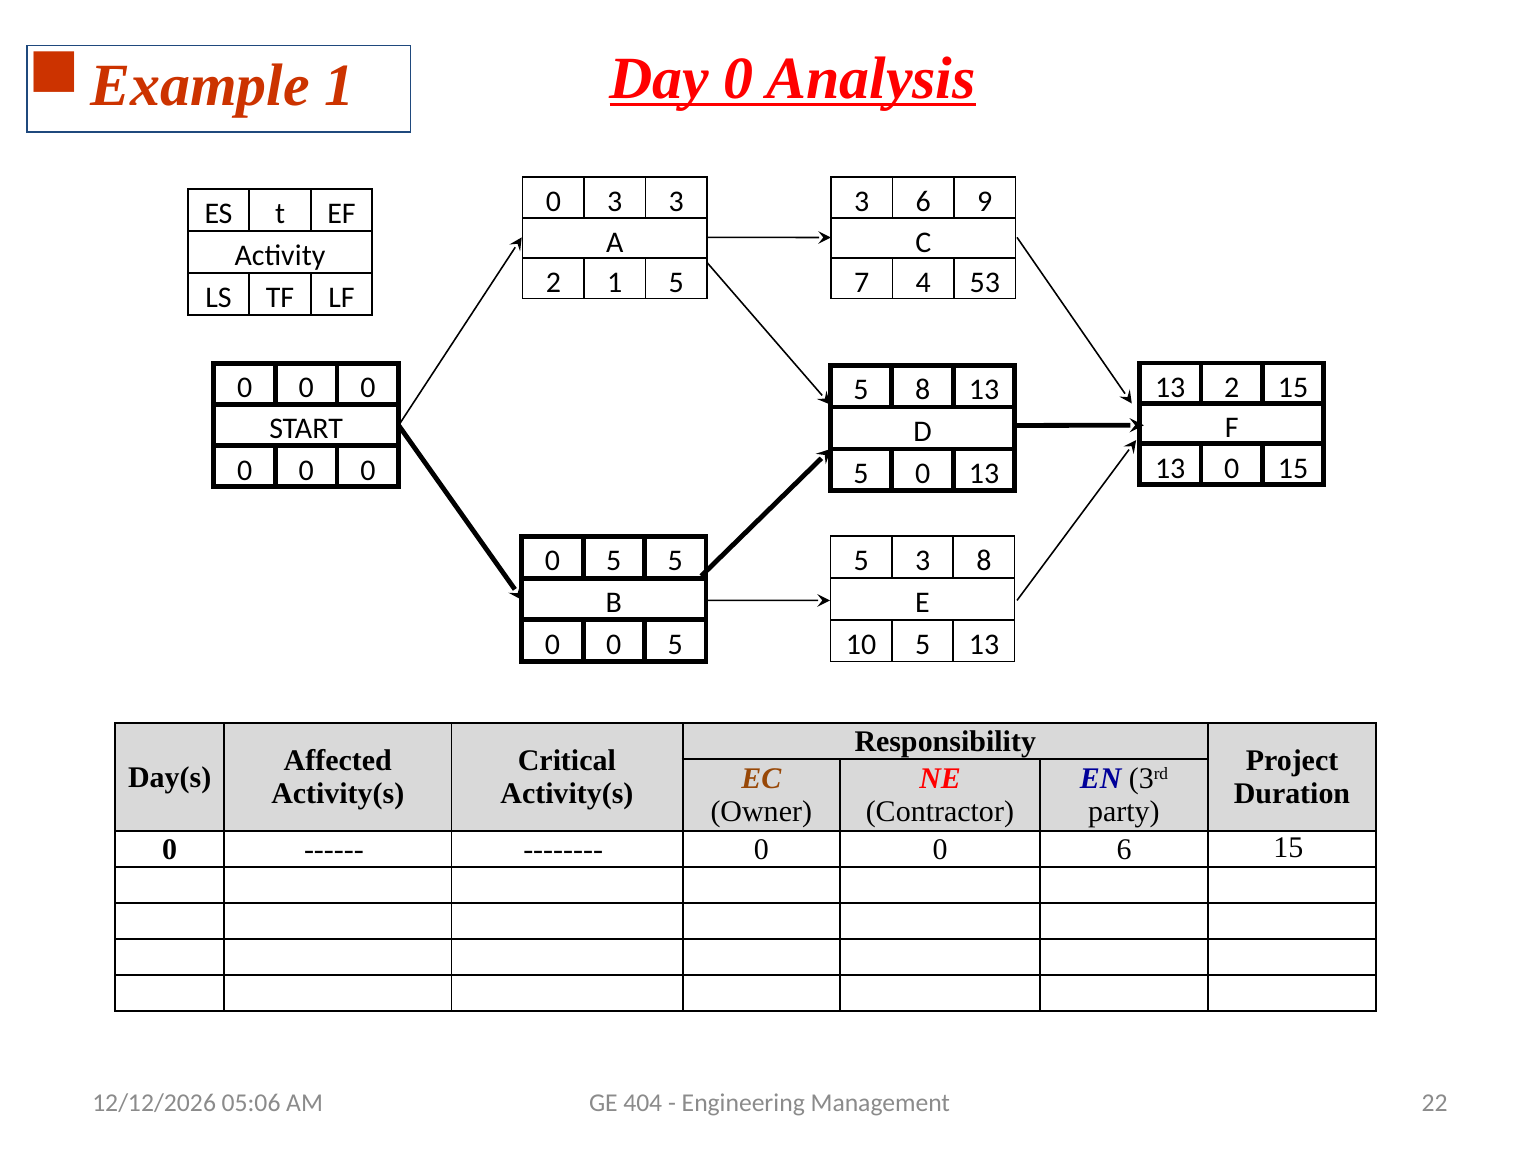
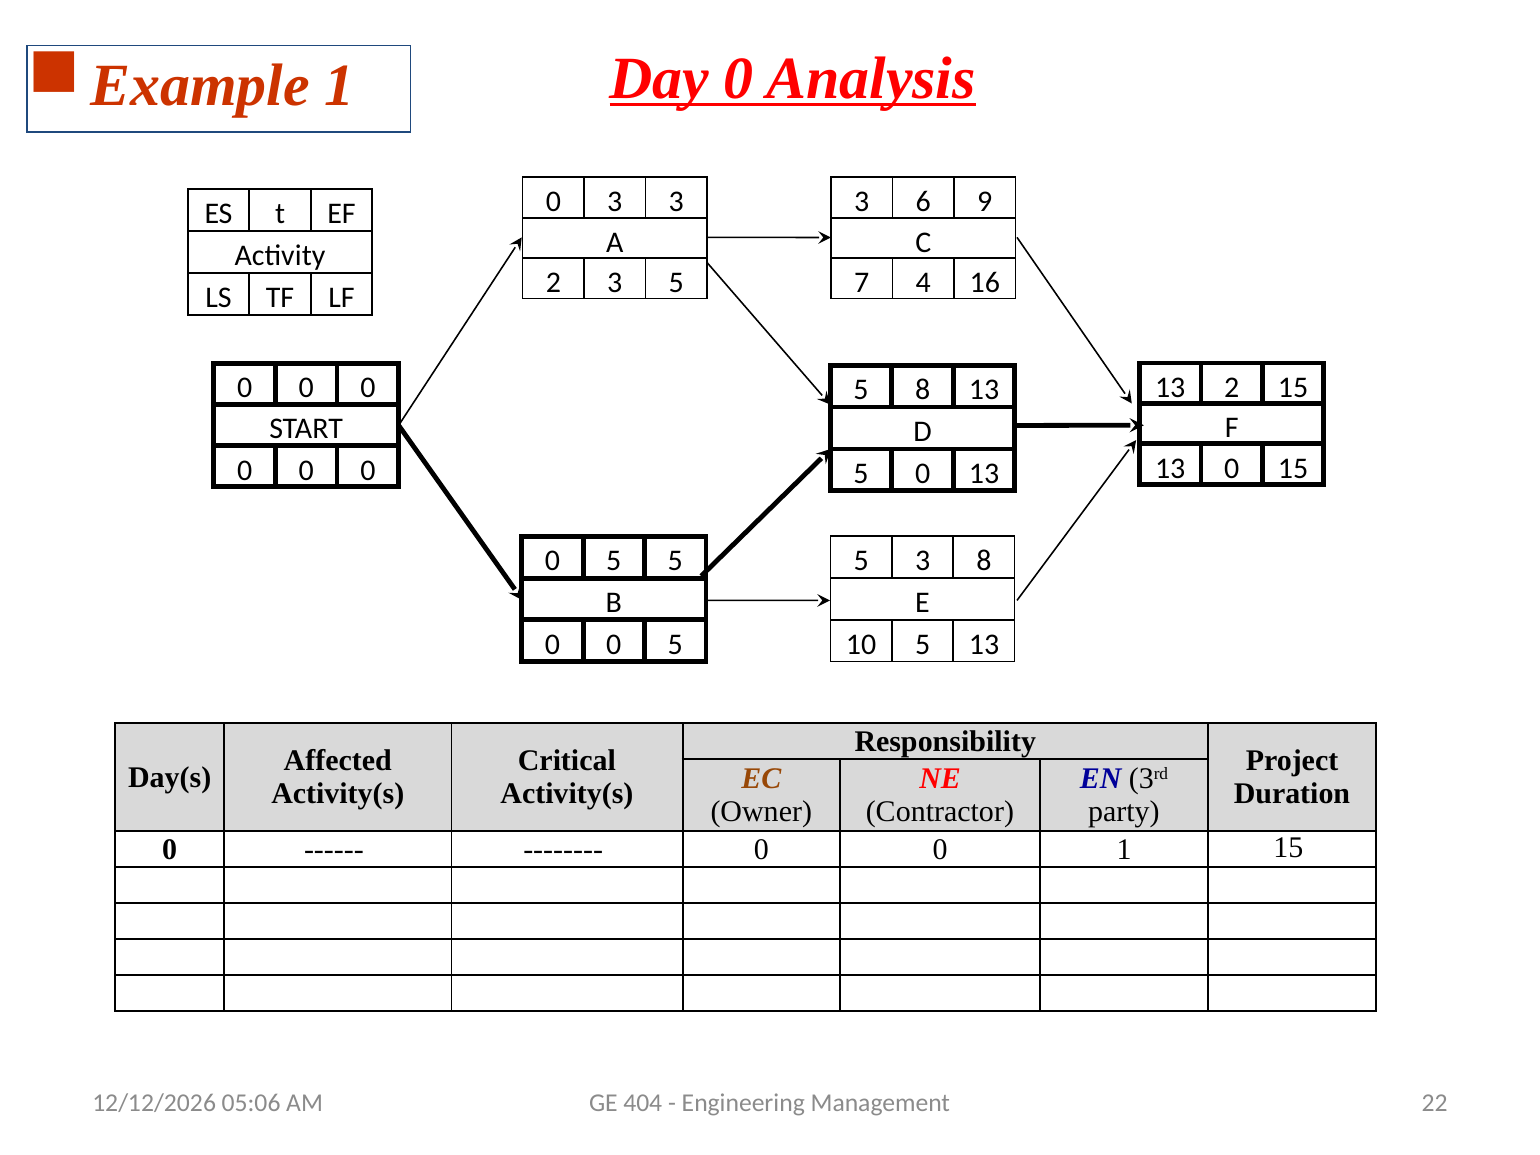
2 1: 1 -> 3
53: 53 -> 16
0 6: 6 -> 1
